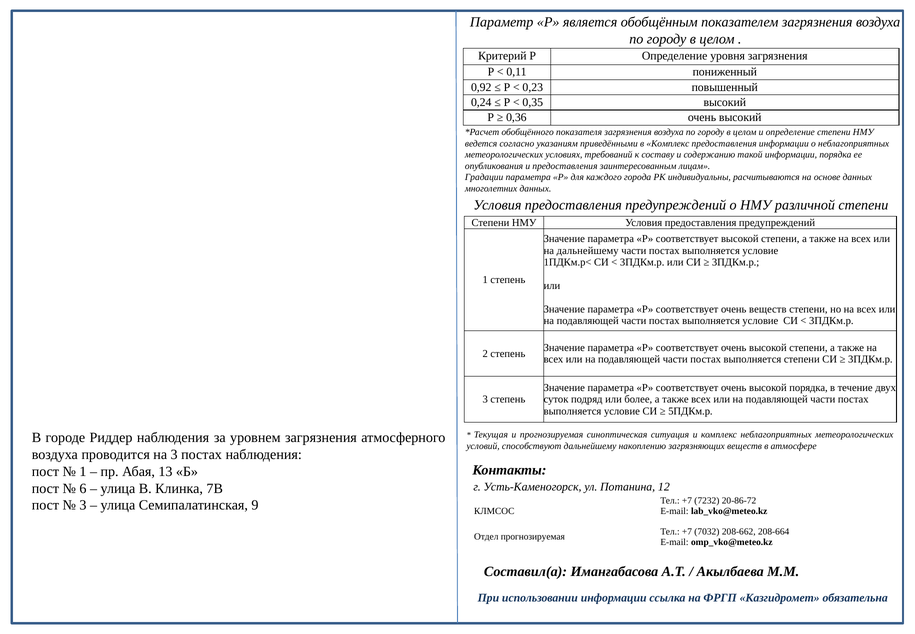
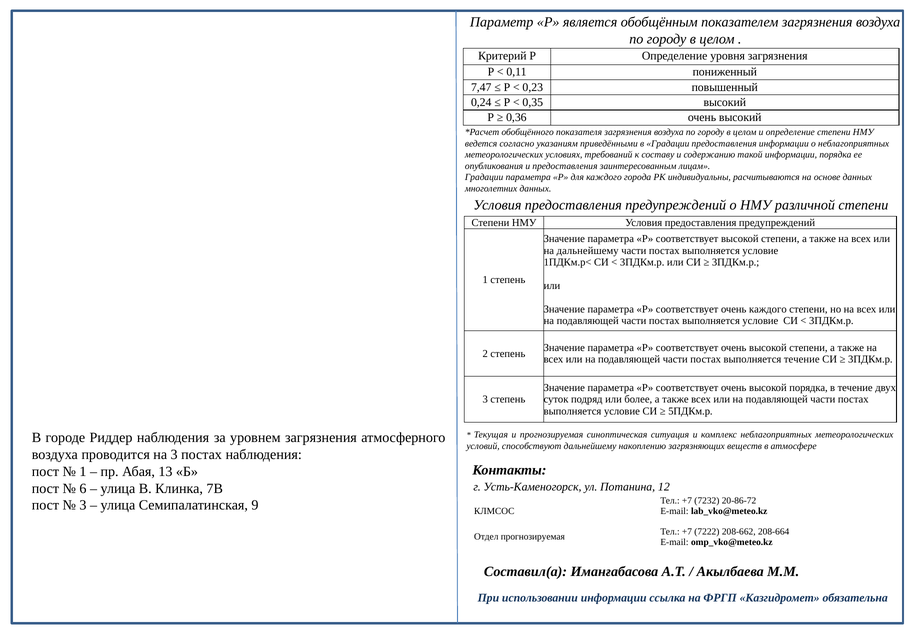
0,92: 0,92 -> 7,47
в Комплекс: Комплекс -> Градации
очень веществ: веществ -> каждого
выполняется степени: степени -> течение
7032: 7032 -> 7222
